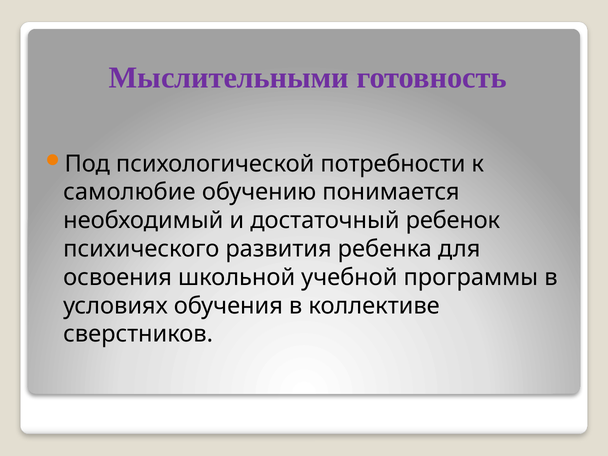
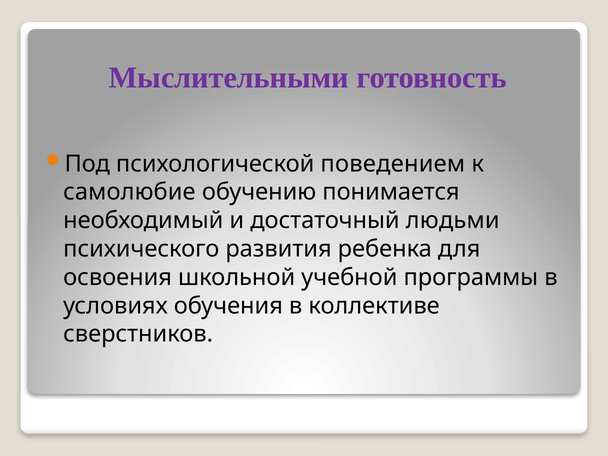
потребности: потребности -> поведением
ребенок: ребенок -> людьми
